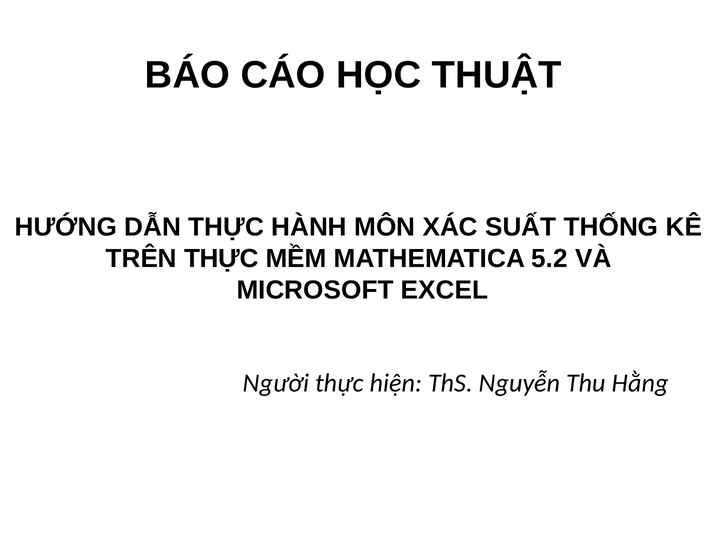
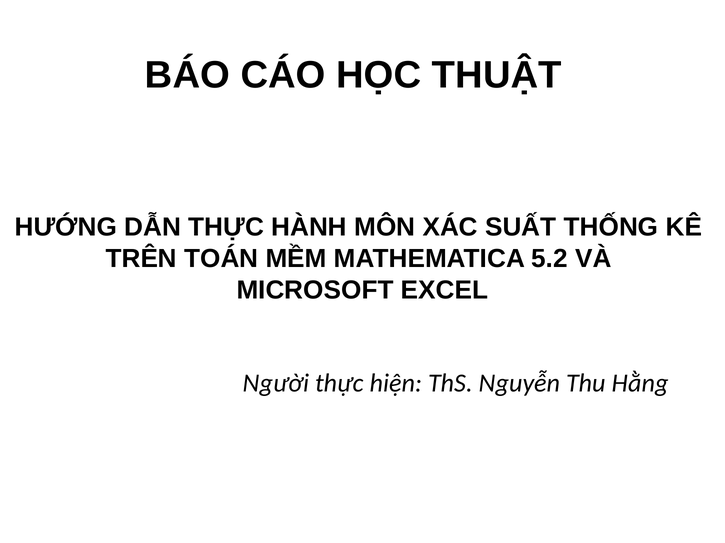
TRÊN THỰC: THỰC -> TOÁN
